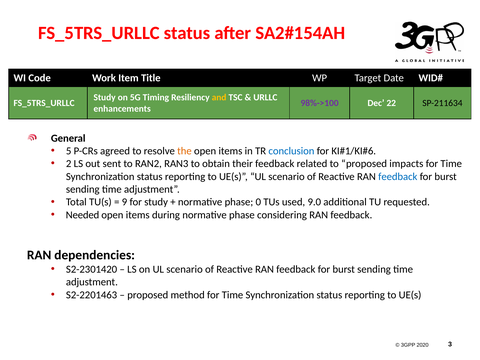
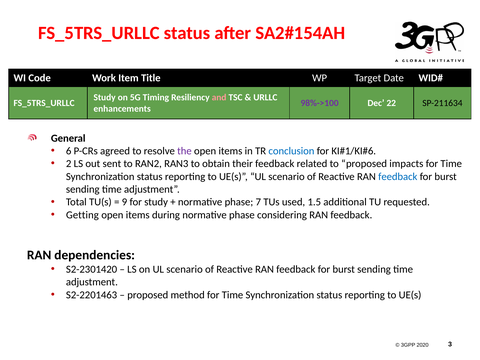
and colour: yellow -> pink
5: 5 -> 6
the colour: orange -> purple
0: 0 -> 7
9.0: 9.0 -> 1.5
Needed: Needed -> Getting
